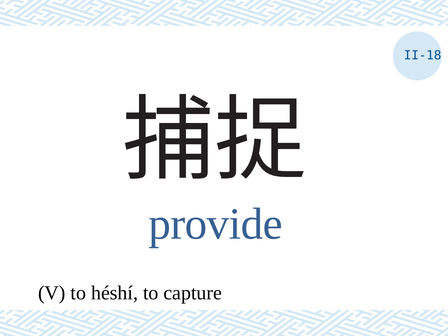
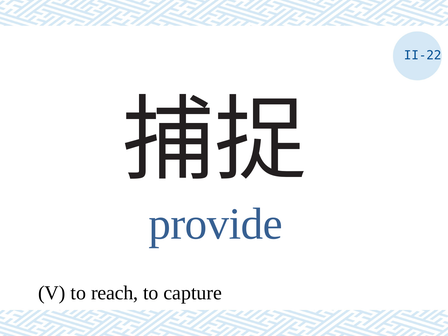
II-18: II-18 -> II-22
héshí: héshí -> reach
